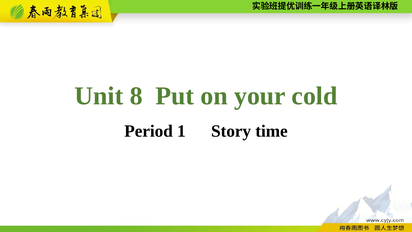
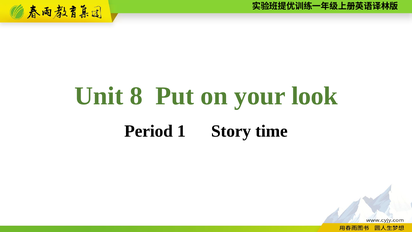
cold: cold -> look
